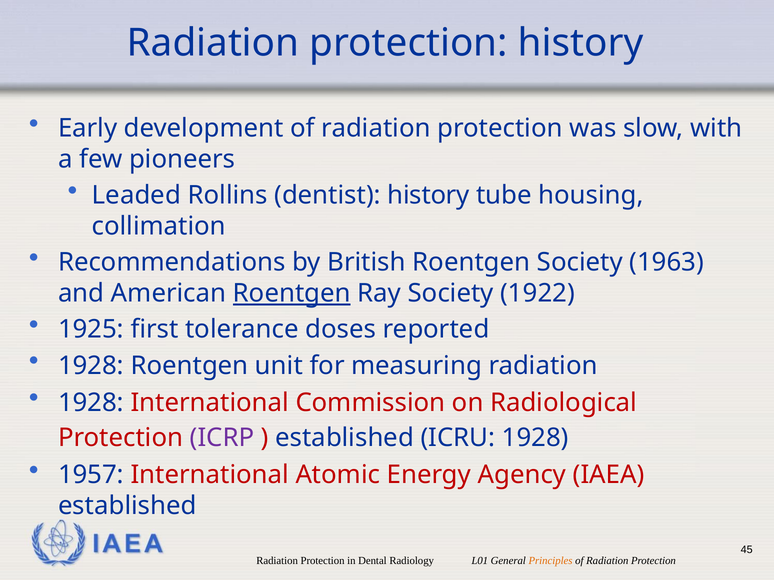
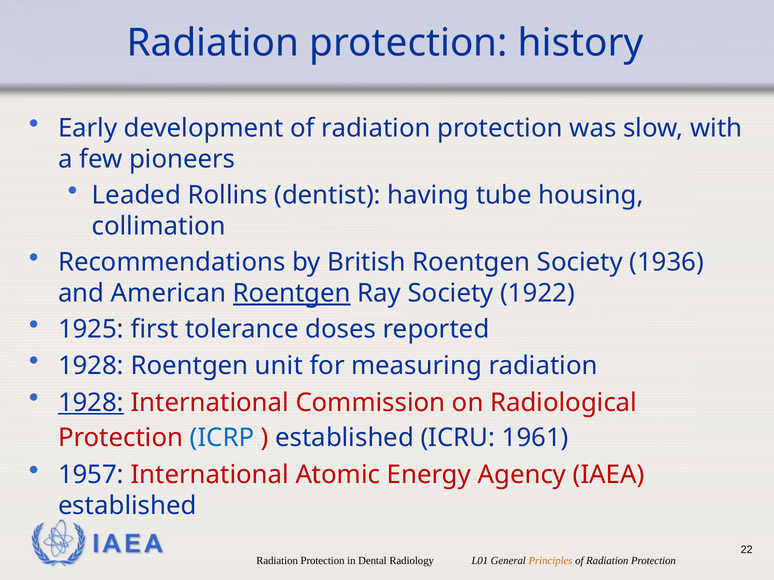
dentist history: history -> having
1963: 1963 -> 1936
1928 at (91, 403) underline: none -> present
ICRP colour: purple -> blue
ICRU 1928: 1928 -> 1961
45: 45 -> 22
